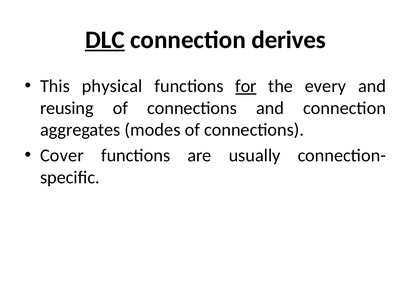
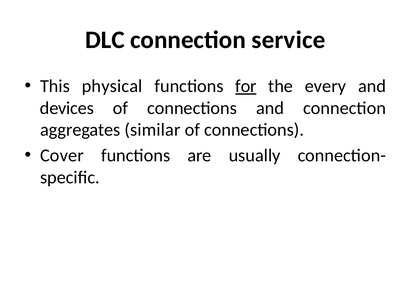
DLC underline: present -> none
derives: derives -> service
reusing: reusing -> devices
modes: modes -> similar
